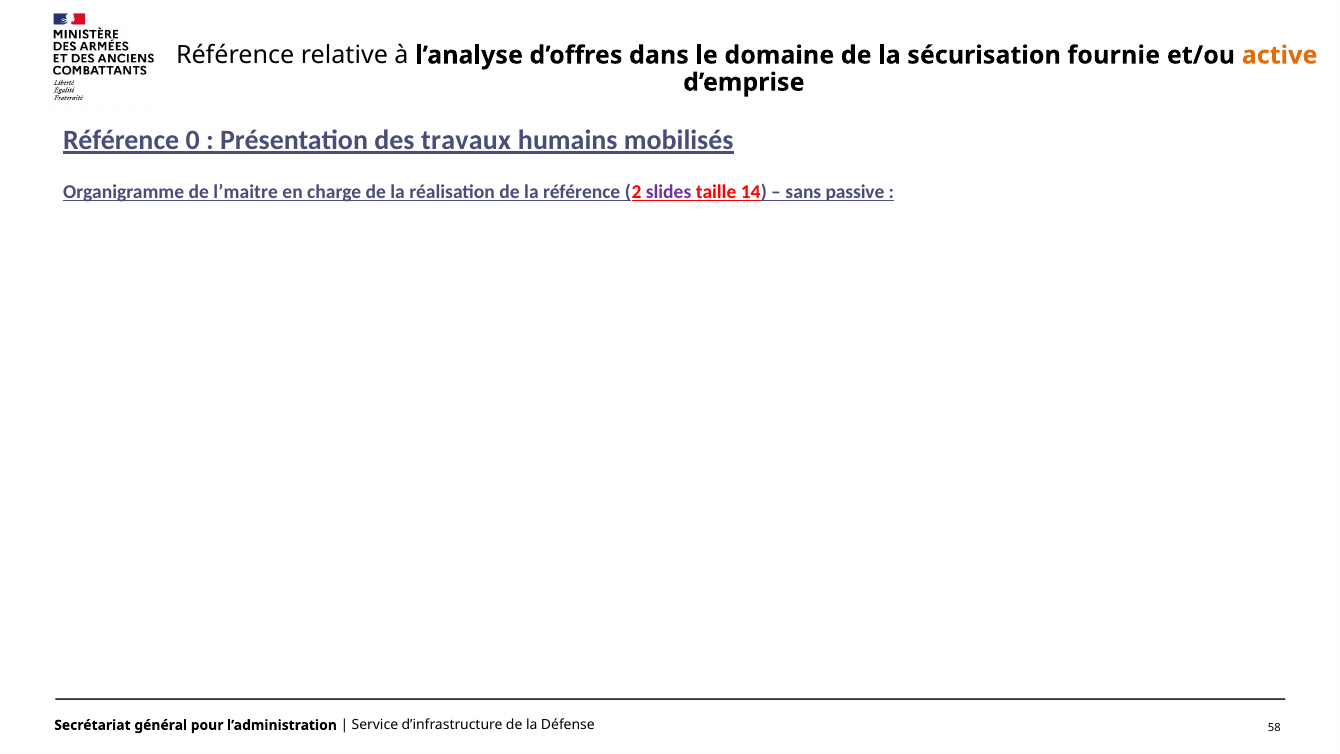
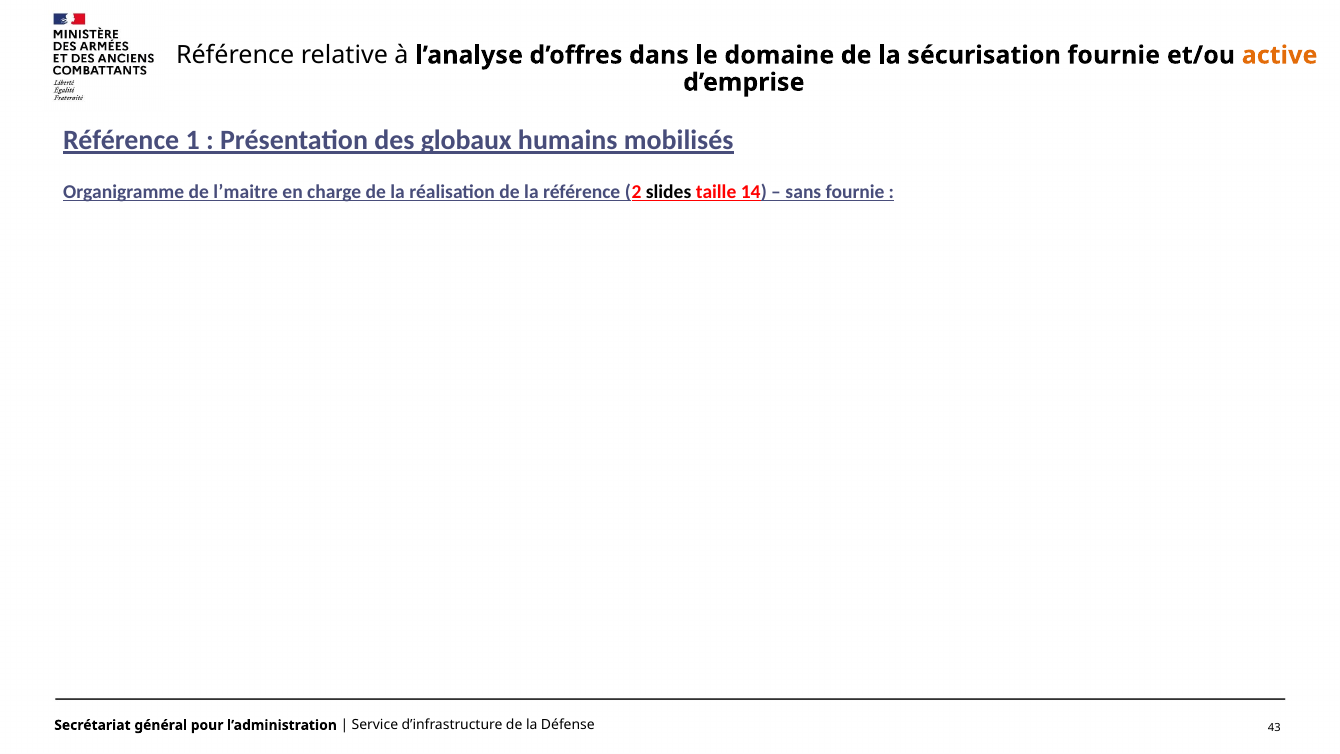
0: 0 -> 1
travaux: travaux -> globaux
slides colour: purple -> black
sans passive: passive -> fournie
58: 58 -> 43
